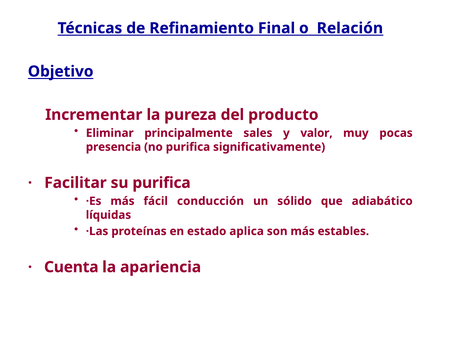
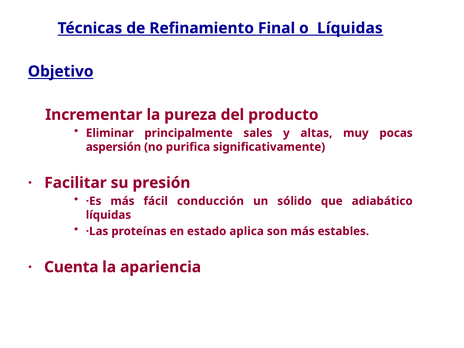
o Relación: Relación -> Líquidas
valor: valor -> altas
presencia: presencia -> aspersión
su purifica: purifica -> presión
